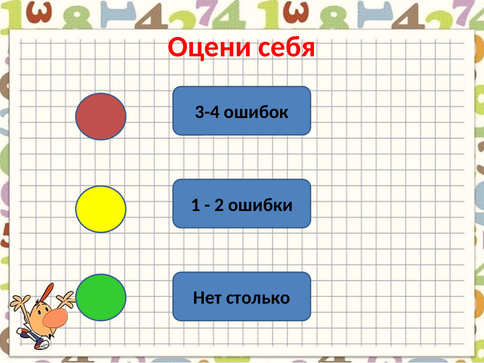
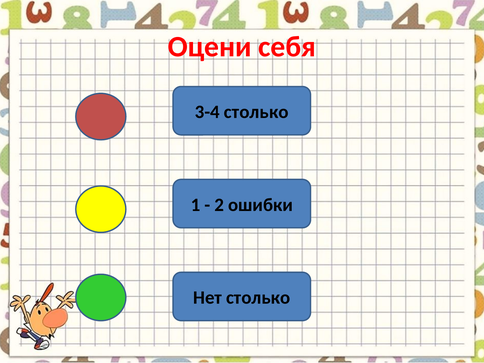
3-4 ошибок: ошибок -> столько
